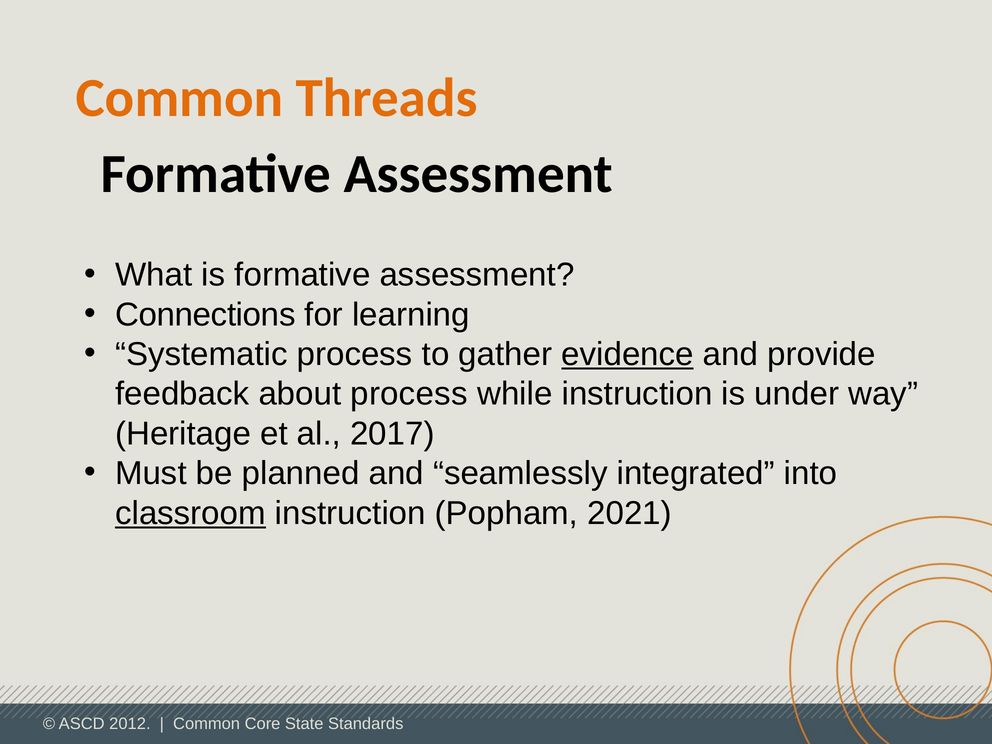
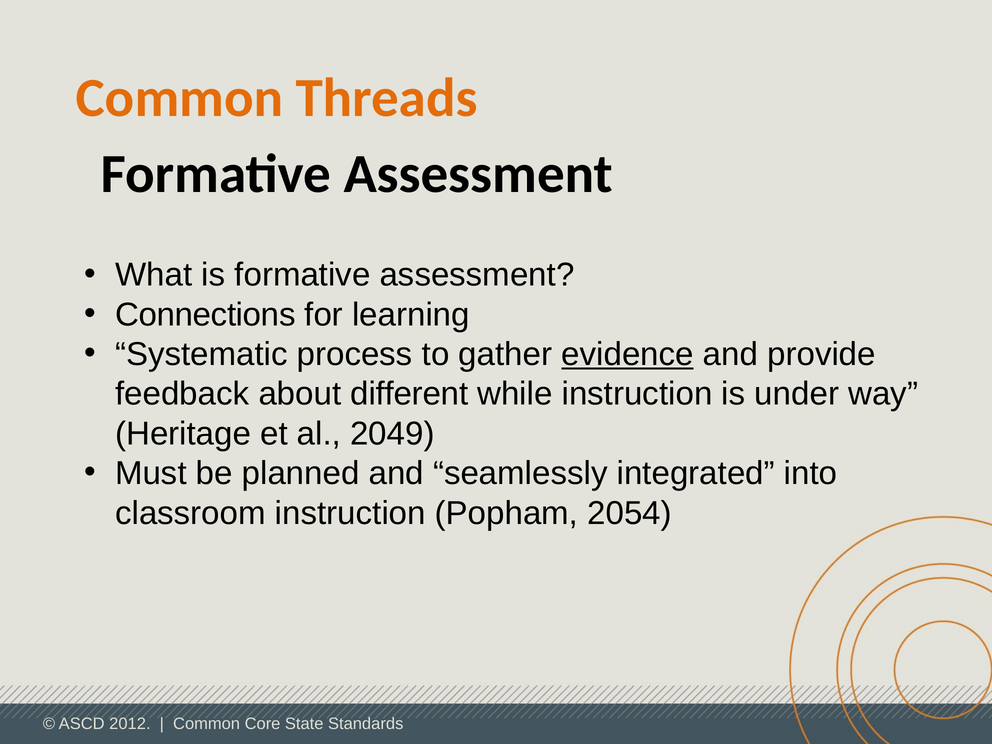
about process: process -> different
2017: 2017 -> 2049
classroom underline: present -> none
2021: 2021 -> 2054
